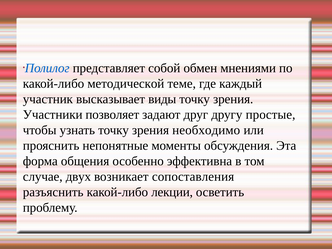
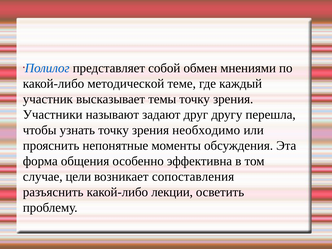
виды: виды -> темы
позволяет: позволяет -> называют
простые: простые -> перешла
двух: двух -> цели
